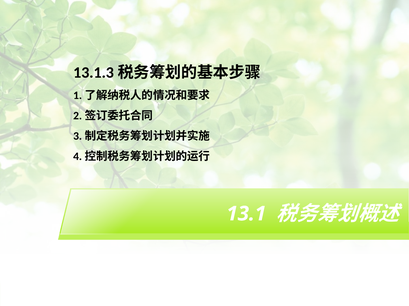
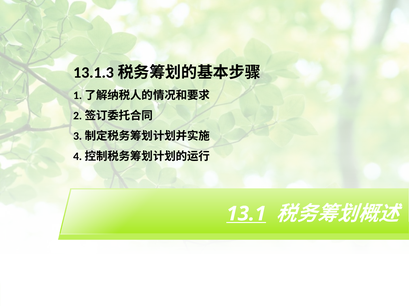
13.1 underline: none -> present
